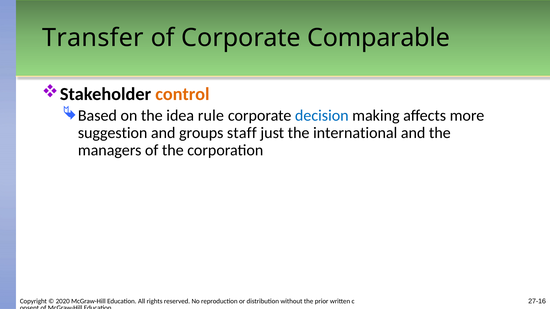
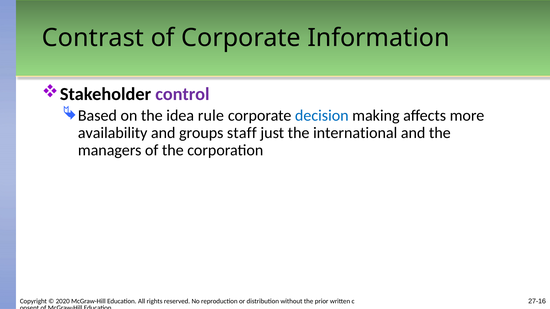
Transfer: Transfer -> Contrast
Comparable: Comparable -> Information
control colour: orange -> purple
suggestion: suggestion -> availability
